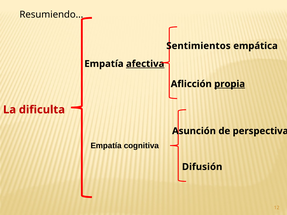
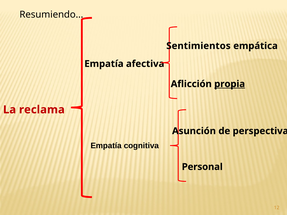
afectiva underline: present -> none
dificulta: dificulta -> reclama
Difusión: Difusión -> Personal
